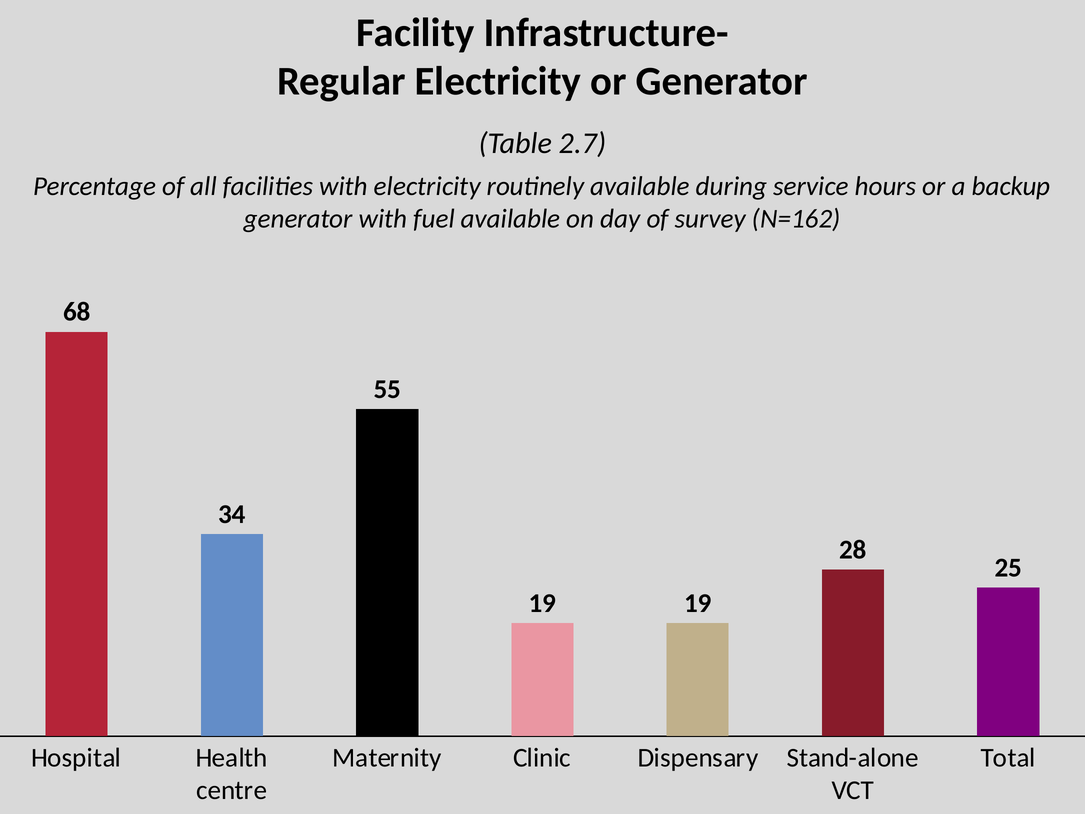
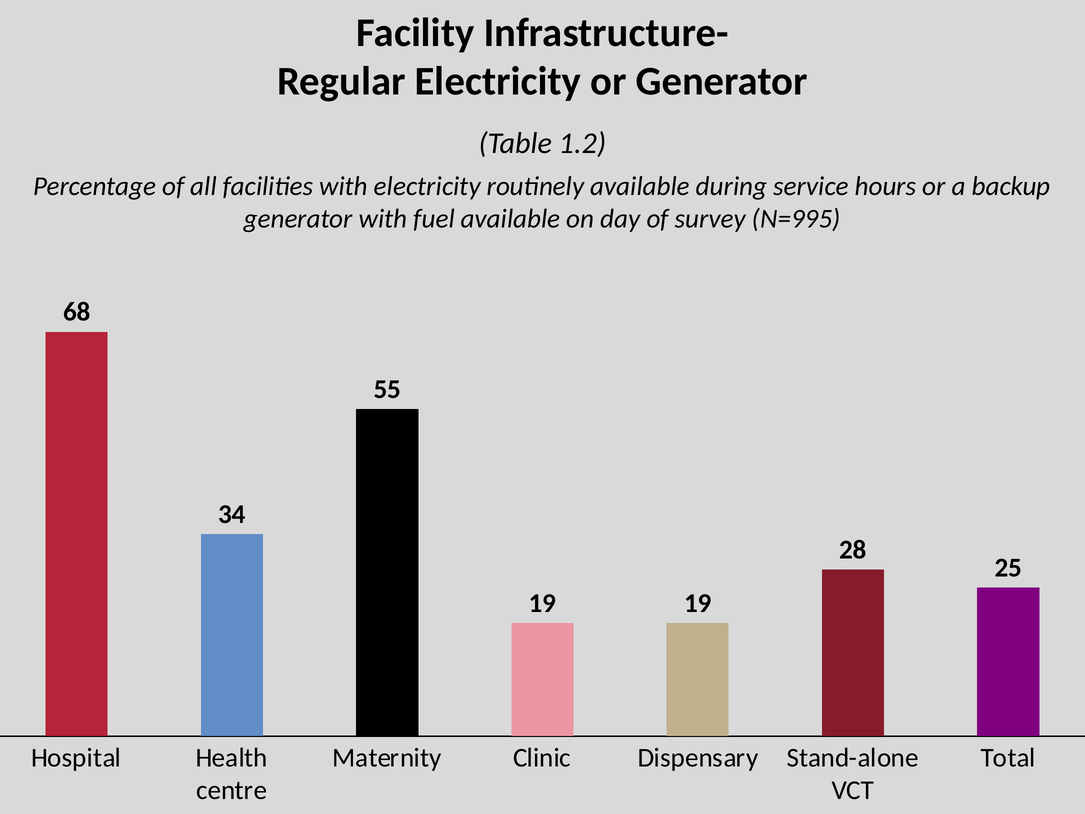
2.7: 2.7 -> 1.2
N=162: N=162 -> N=995
